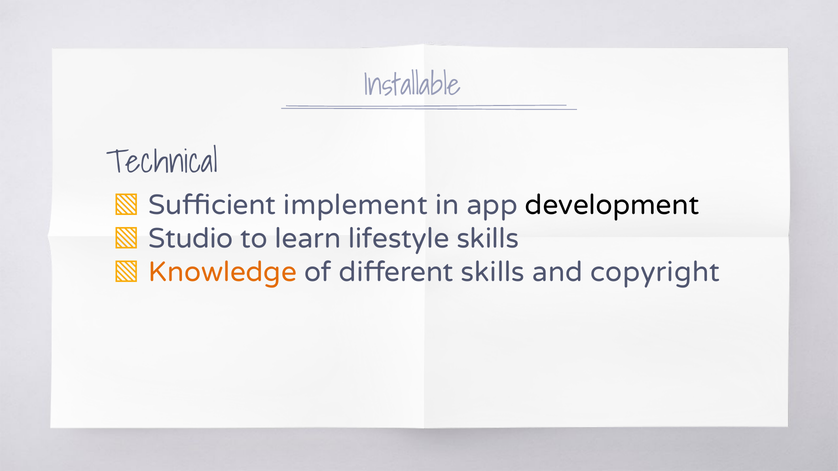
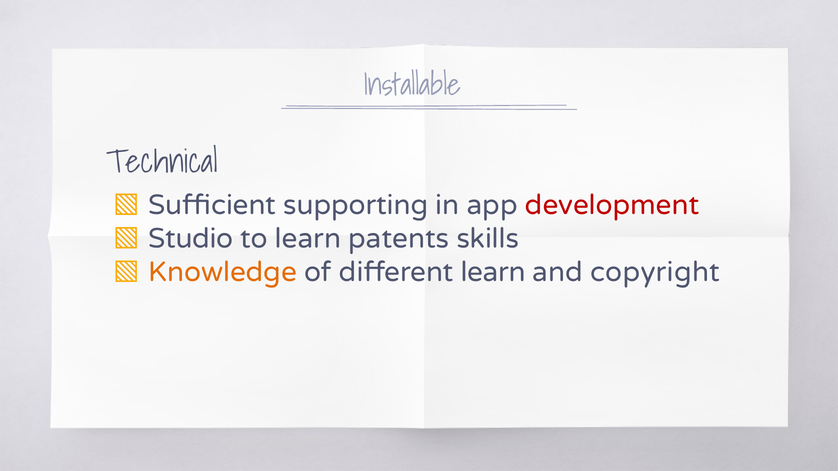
implement: implement -> supporting
development colour: black -> red
lifestyle: lifestyle -> patents
different skills: skills -> learn
